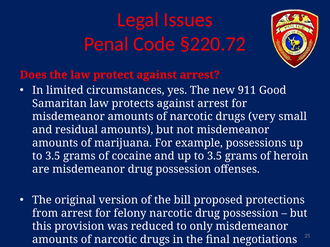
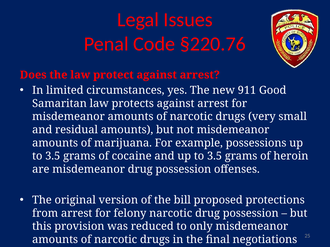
§220.72: §220.72 -> §220.76
